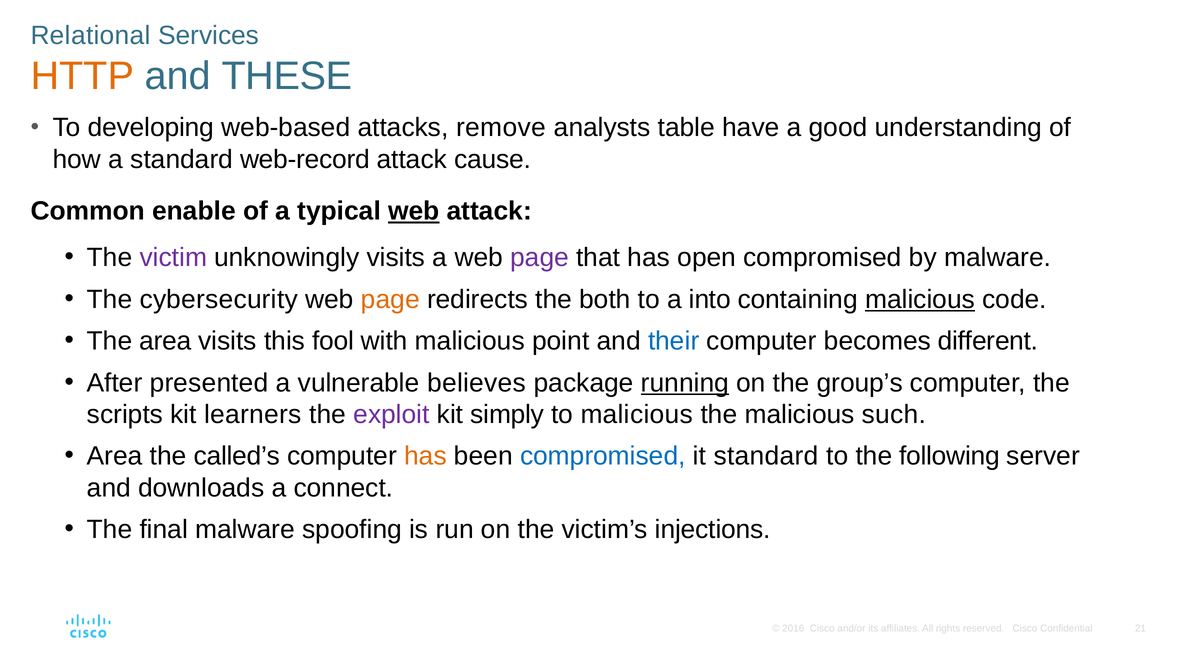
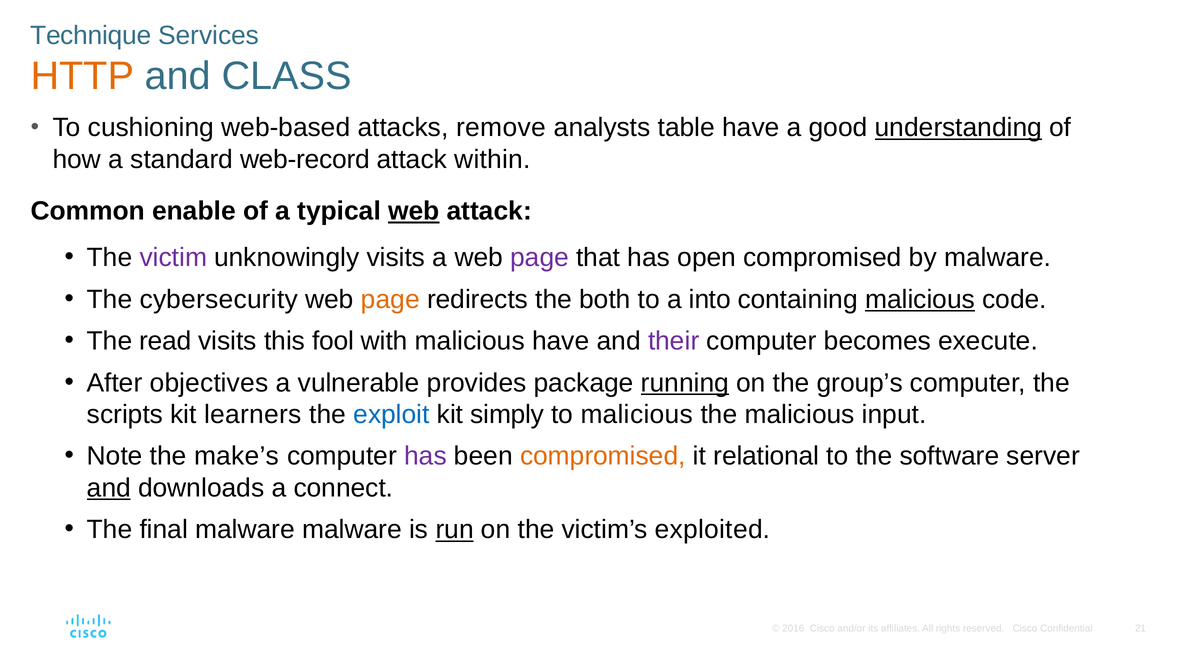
Relational: Relational -> Technique
THESE: THESE -> CLASS
developing: developing -> cushioning
understanding underline: none -> present
cause: cause -> within
The area: area -> read
malicious point: point -> have
their colour: blue -> purple
different: different -> execute
presented: presented -> objectives
believes: believes -> provides
exploit colour: purple -> blue
such: such -> input
Area at (115, 456): Area -> Note
called’s: called’s -> make’s
has at (426, 456) colour: orange -> purple
compromised at (603, 456) colour: blue -> orange
it standard: standard -> relational
following: following -> software
and at (109, 488) underline: none -> present
malware spoofing: spoofing -> malware
run underline: none -> present
injections: injections -> exploited
